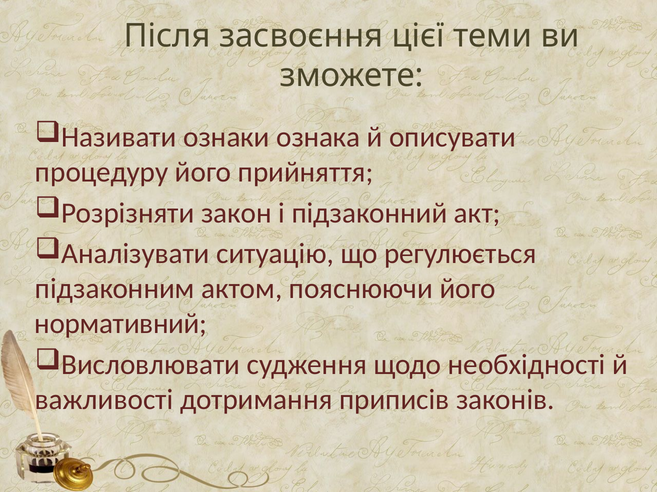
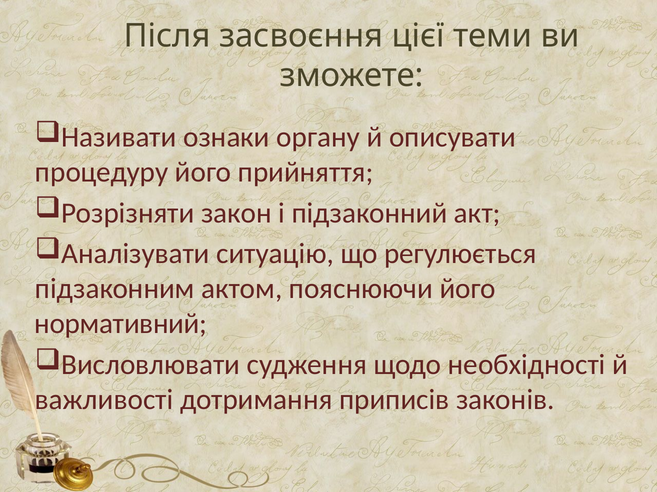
ознака: ознака -> органу
